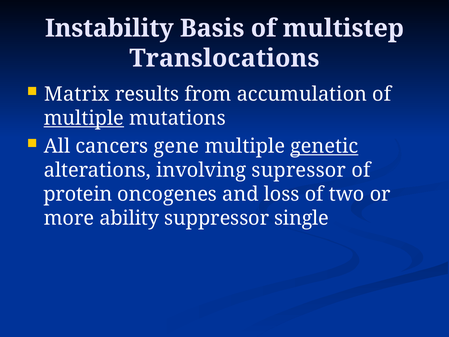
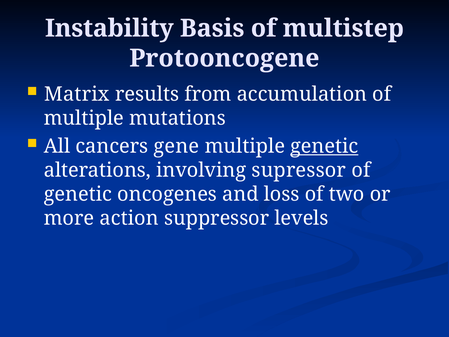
Translocations: Translocations -> Protooncogene
multiple at (84, 118) underline: present -> none
protein at (78, 194): protein -> genetic
ability: ability -> action
single: single -> levels
